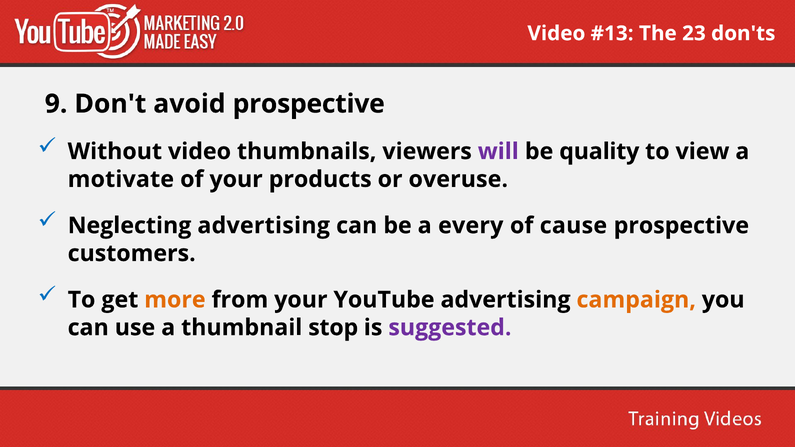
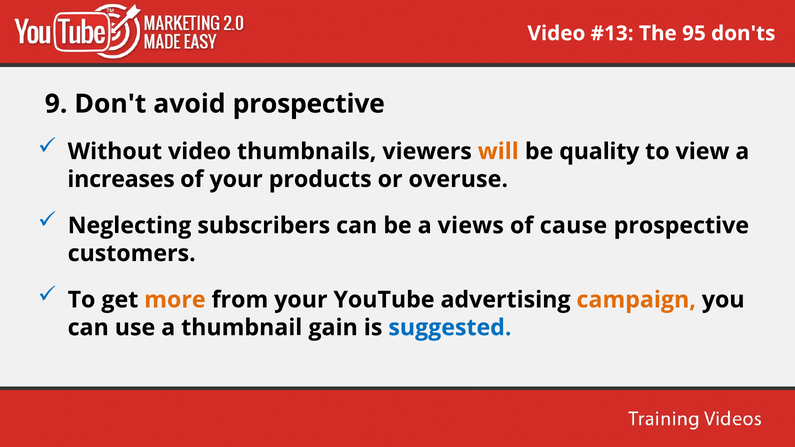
23: 23 -> 95
will colour: purple -> orange
motivate: motivate -> increases
Neglecting advertising: advertising -> subscribers
every: every -> views
stop: stop -> gain
suggested colour: purple -> blue
